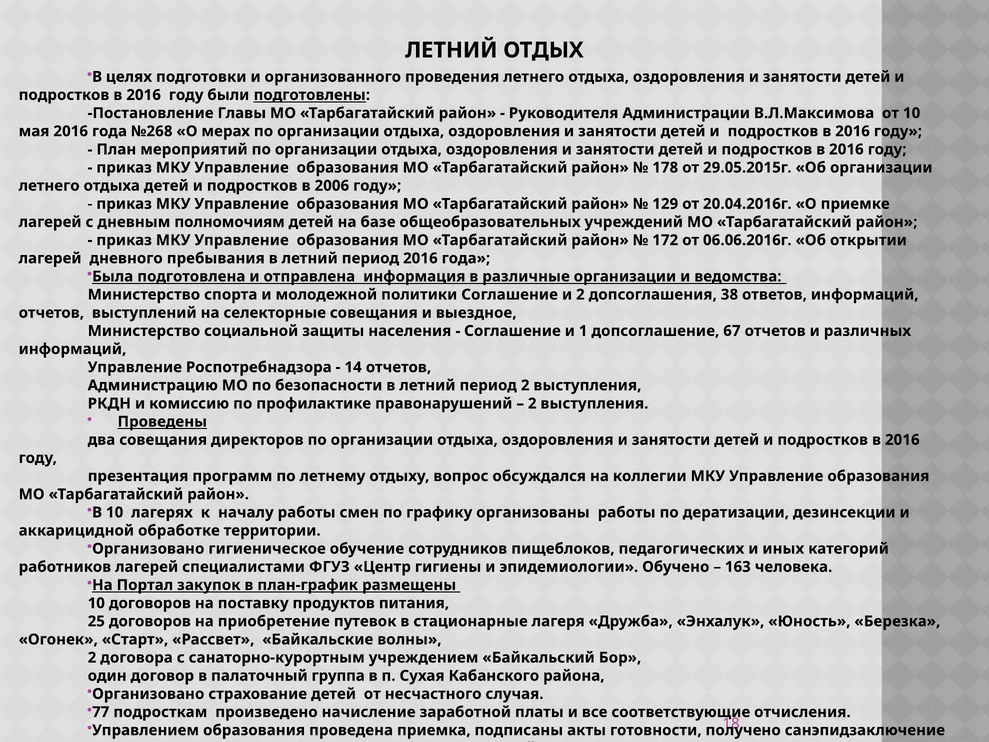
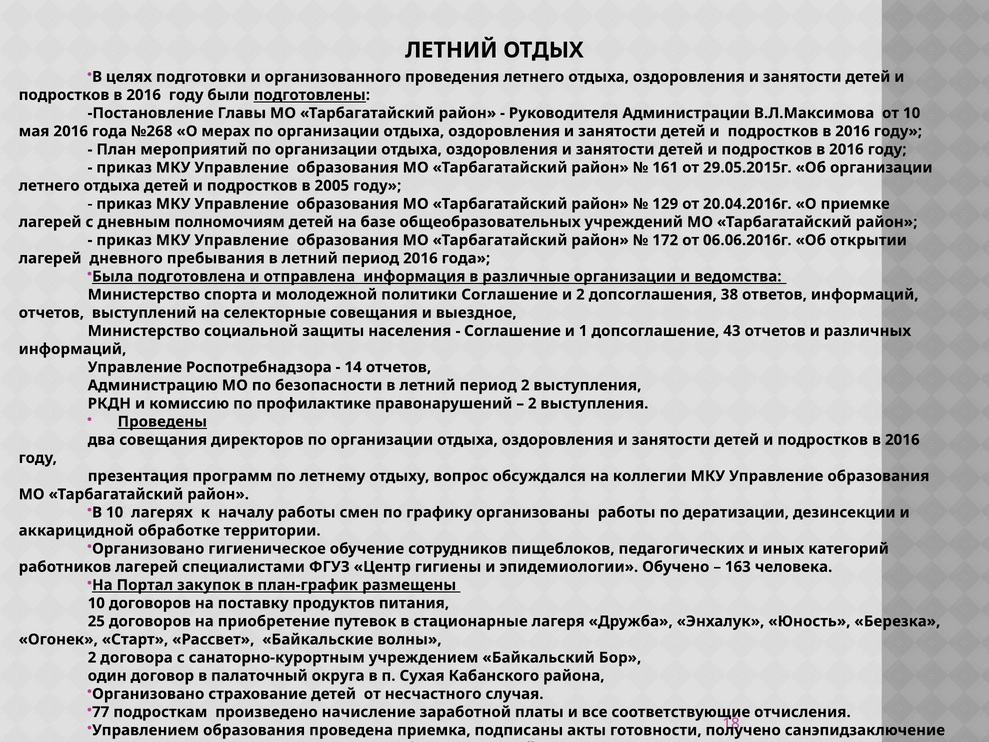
178: 178 -> 161
2006: 2006 -> 2005
67: 67 -> 43
группа: группа -> округа
